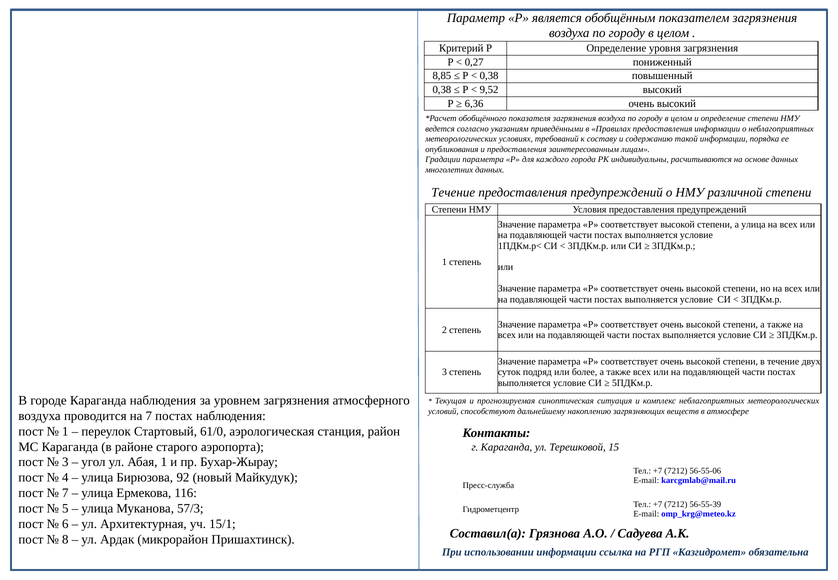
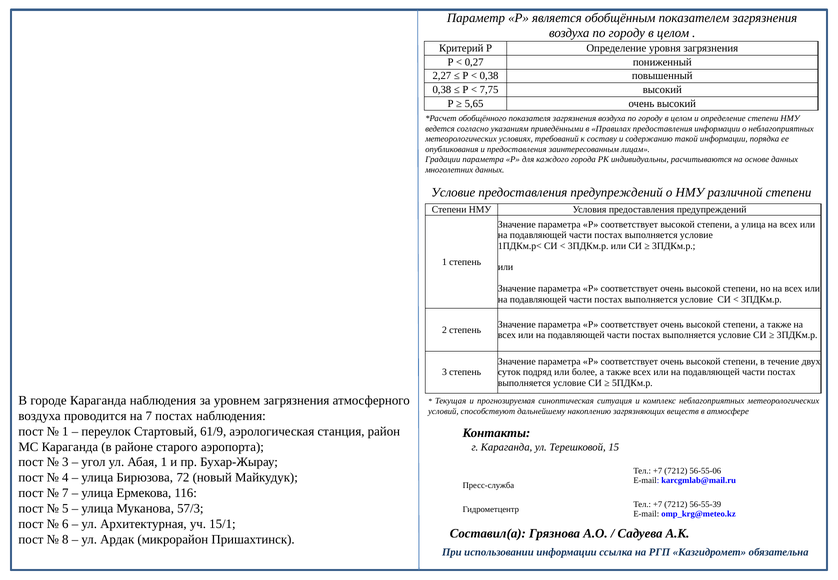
8,85: 8,85 -> 2,27
9,52: 9,52 -> 7,75
6,36: 6,36 -> 5,65
Течение at (453, 193): Течение -> Условие
61/0: 61/0 -> 61/9
92: 92 -> 72
